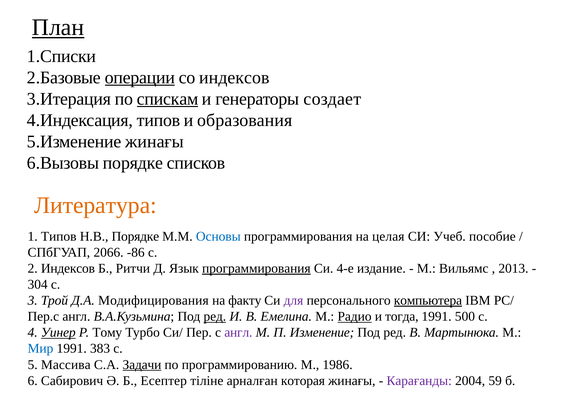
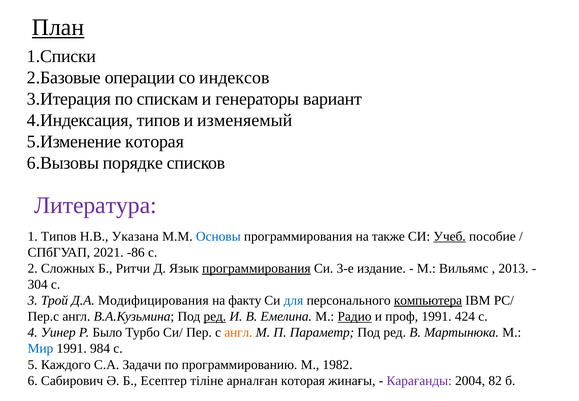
операции underline: present -> none
спискам underline: present -> none
создает: создает -> вариант
образования: образования -> изменяемый
жинағы at (155, 142): жинағы -> которая
Литература colour: orange -> purple
Н.В Порядке: Порядке -> Указана
целая: целая -> также
Учеб underline: none -> present
2066: 2066 -> 2021
2 Индексов: Индексов -> Сложных
4-е: 4-е -> 3-е
для colour: purple -> blue
тогда: тогда -> проф
500: 500 -> 424
Уинер underline: present -> none
Тому: Тому -> Было
англ at (238, 332) colour: purple -> orange
Изменение: Изменение -> Параметр
383: 383 -> 984
Массива: Массива -> Каждого
Задачи underline: present -> none
1986: 1986 -> 1982
59: 59 -> 82
